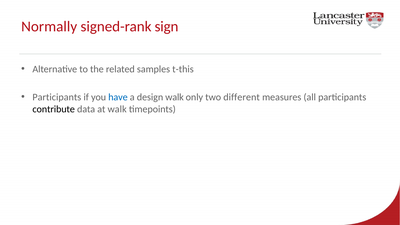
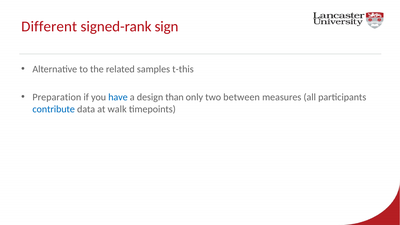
Normally: Normally -> Different
Participants at (57, 97): Participants -> Preparation
design walk: walk -> than
different: different -> between
contribute colour: black -> blue
